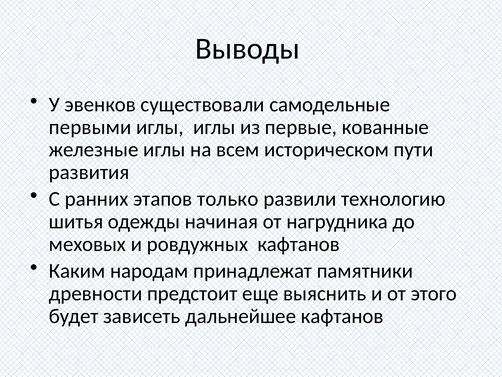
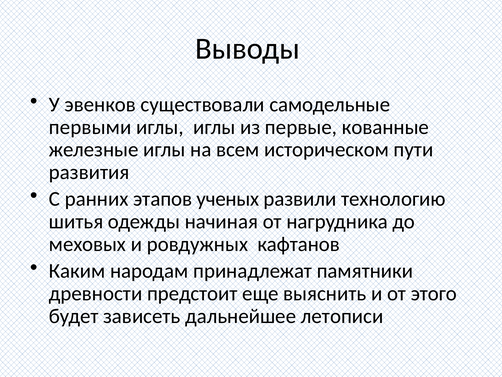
только: только -> ученых
дальнейшее кафтанов: кафтанов -> летописи
